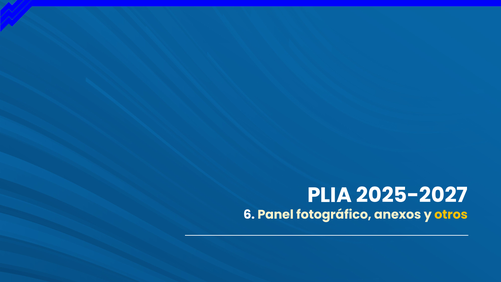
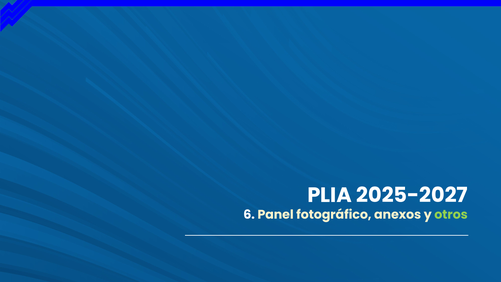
otros colour: yellow -> light green
